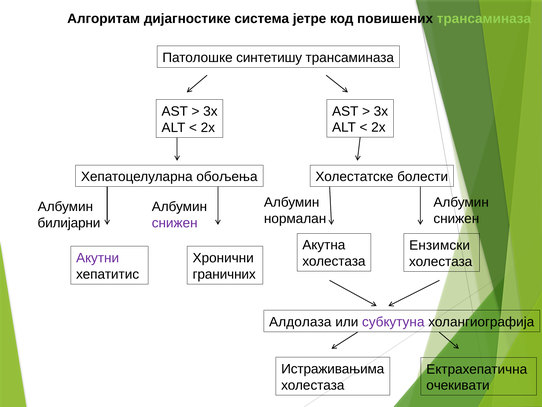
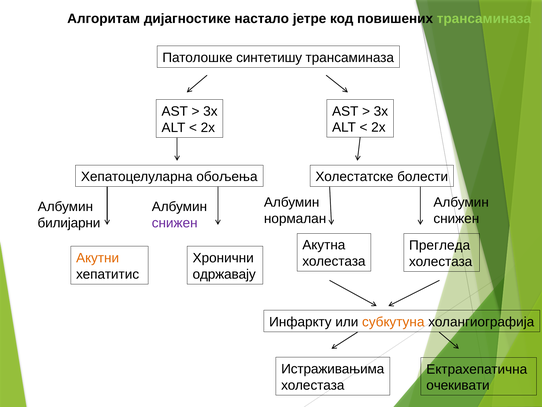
система: система -> настало
Ензимски: Ензимски -> Прегледа
Акутни colour: purple -> orange
граничних: граничних -> одржавају
Алдолаза: Алдолаза -> Инфаркту
субкутуна colour: purple -> orange
